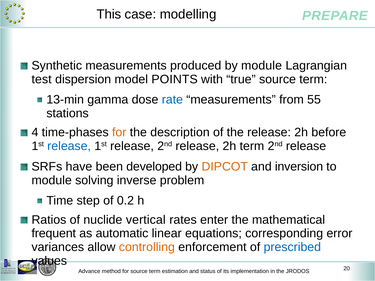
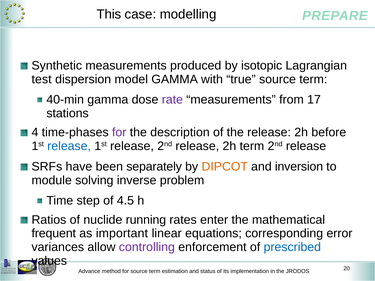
by module: module -> isotopic
model POINTS: POINTS -> GAMMA
13-min: 13-min -> 40-min
rate colour: blue -> purple
55: 55 -> 17
for at (119, 133) colour: orange -> purple
developed: developed -> separately
0.2: 0.2 -> 4.5
vertical: vertical -> running
automatic: automatic -> important
controlling colour: orange -> purple
